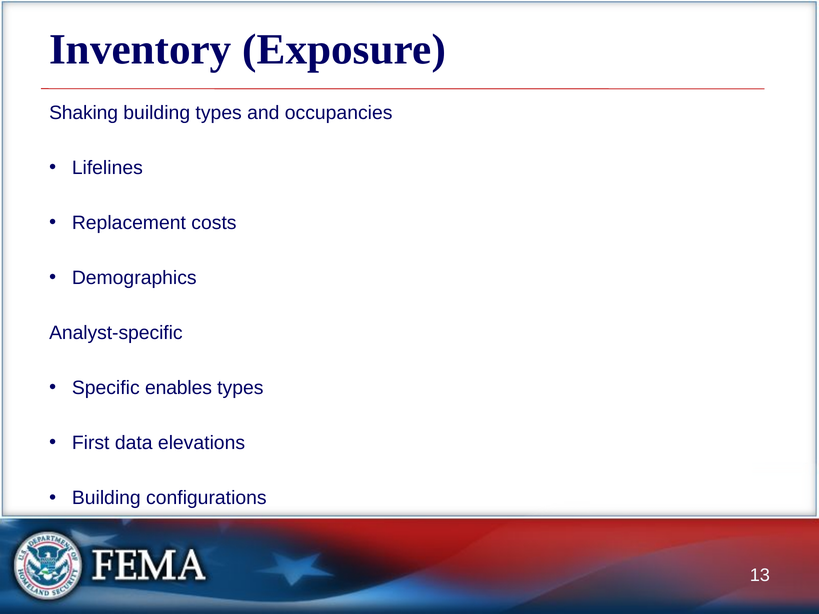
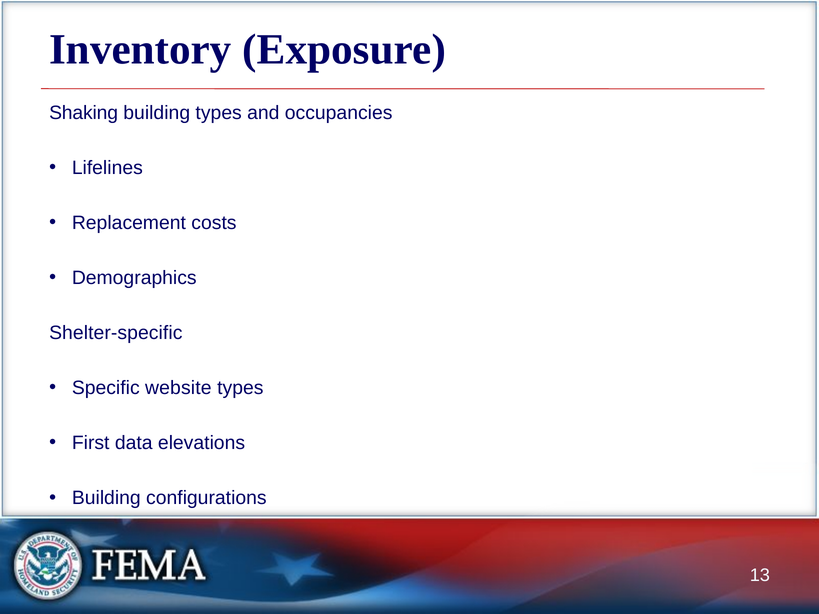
Analyst-specific: Analyst-specific -> Shelter-specific
enables: enables -> website
